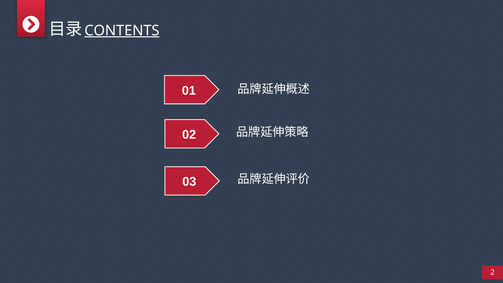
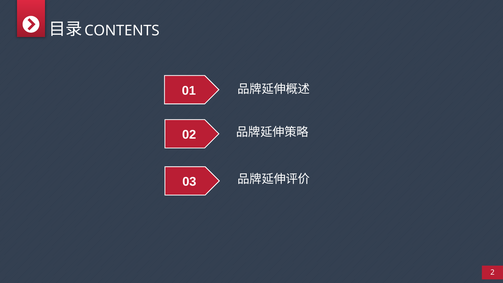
CONTENTS underline: present -> none
